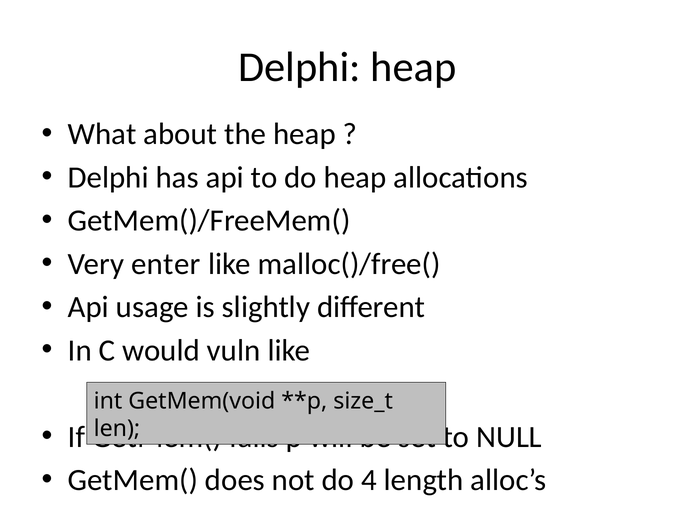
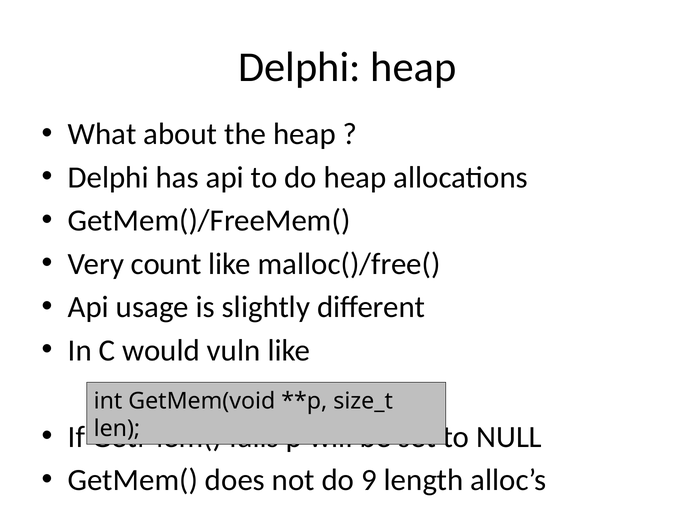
enter: enter -> count
4: 4 -> 9
